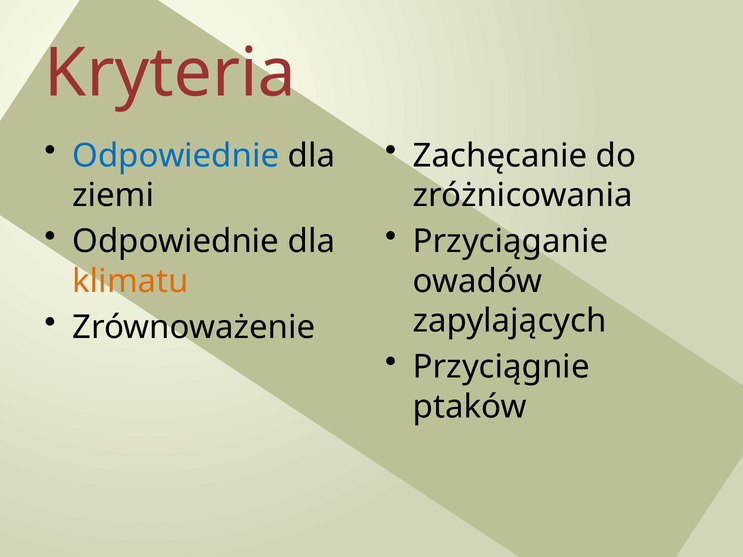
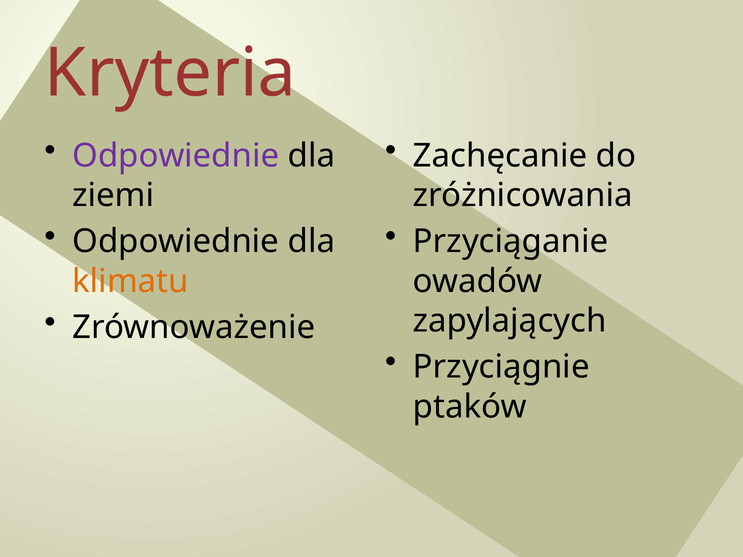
Odpowiednie at (176, 156) colour: blue -> purple
